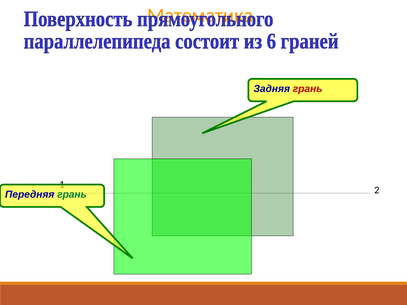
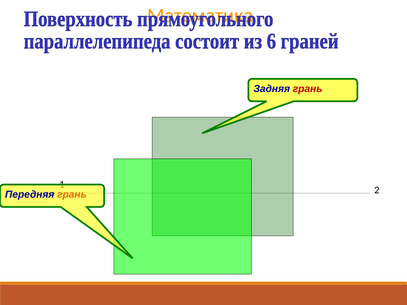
грань at (72, 195) colour: green -> orange
